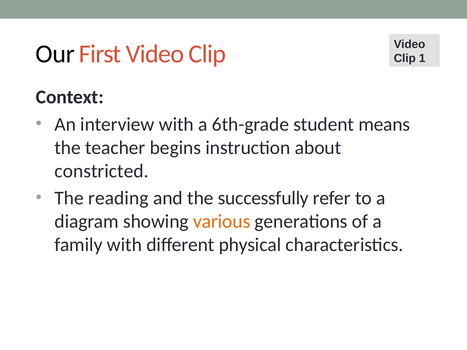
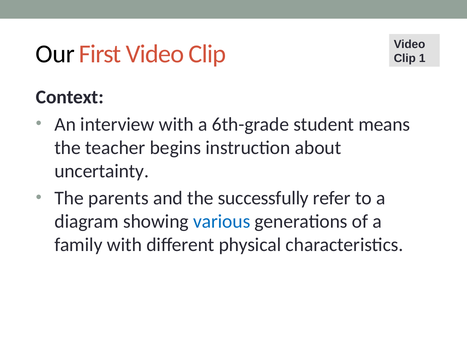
constricted: constricted -> uncertainty
reading: reading -> parents
various colour: orange -> blue
